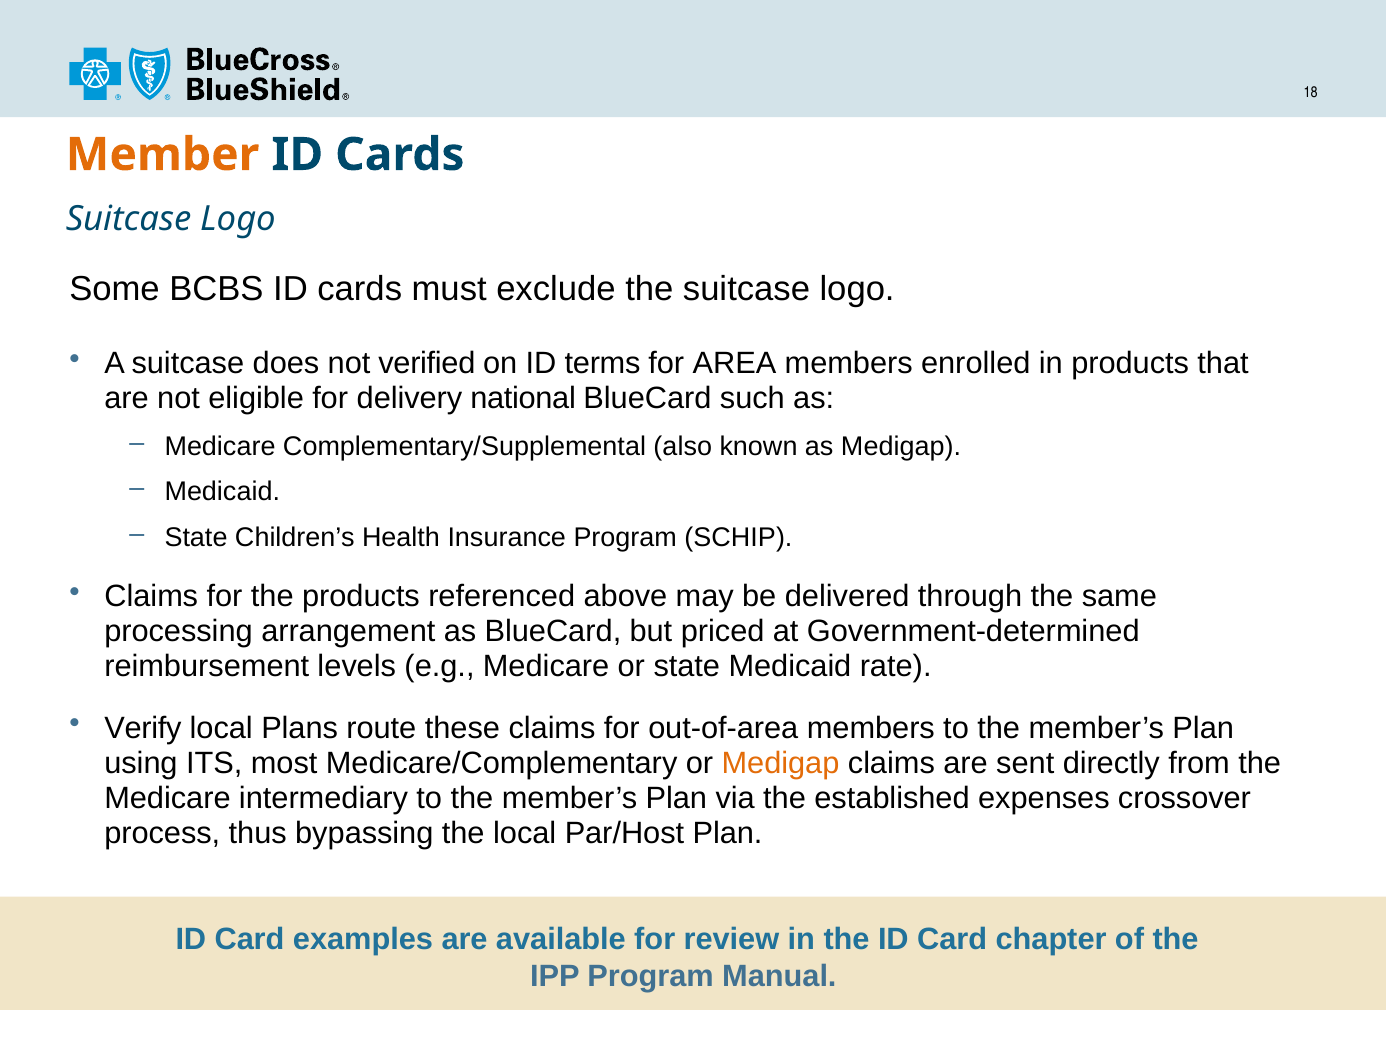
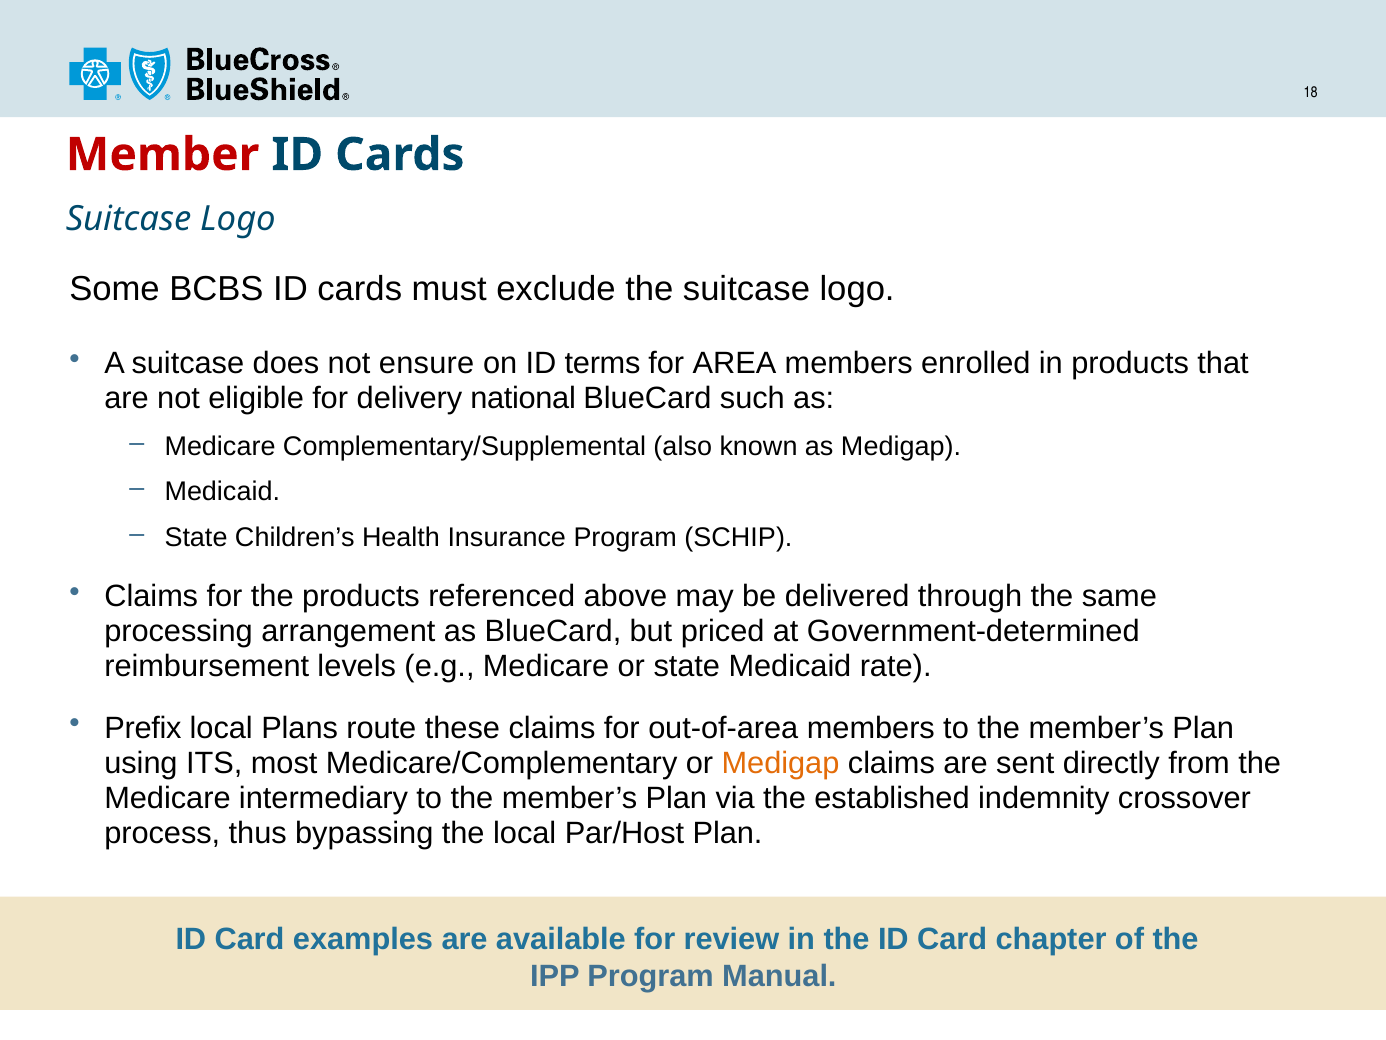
Member colour: orange -> red
verified: verified -> ensure
Verify: Verify -> Prefix
expenses: expenses -> indemnity
